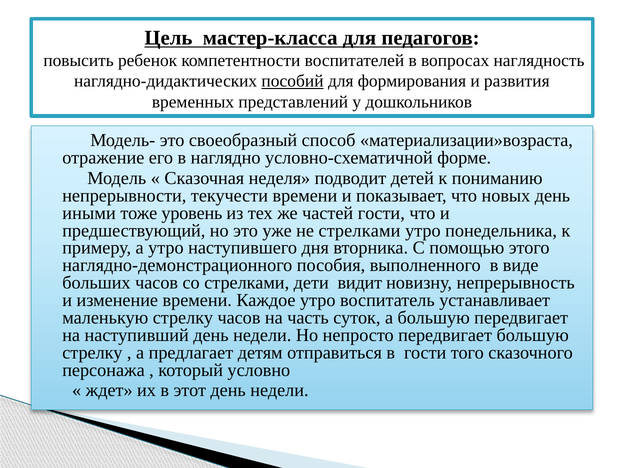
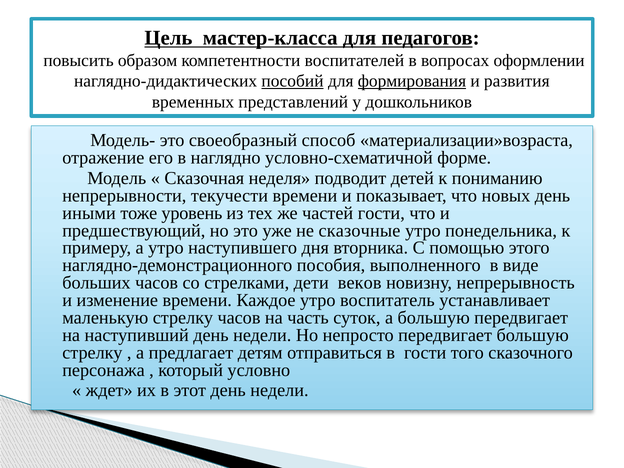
ребенок: ребенок -> образом
наглядность: наглядность -> оформлении
формирования underline: none -> present
не стрелками: стрелками -> сказочные
видит: видит -> веков
